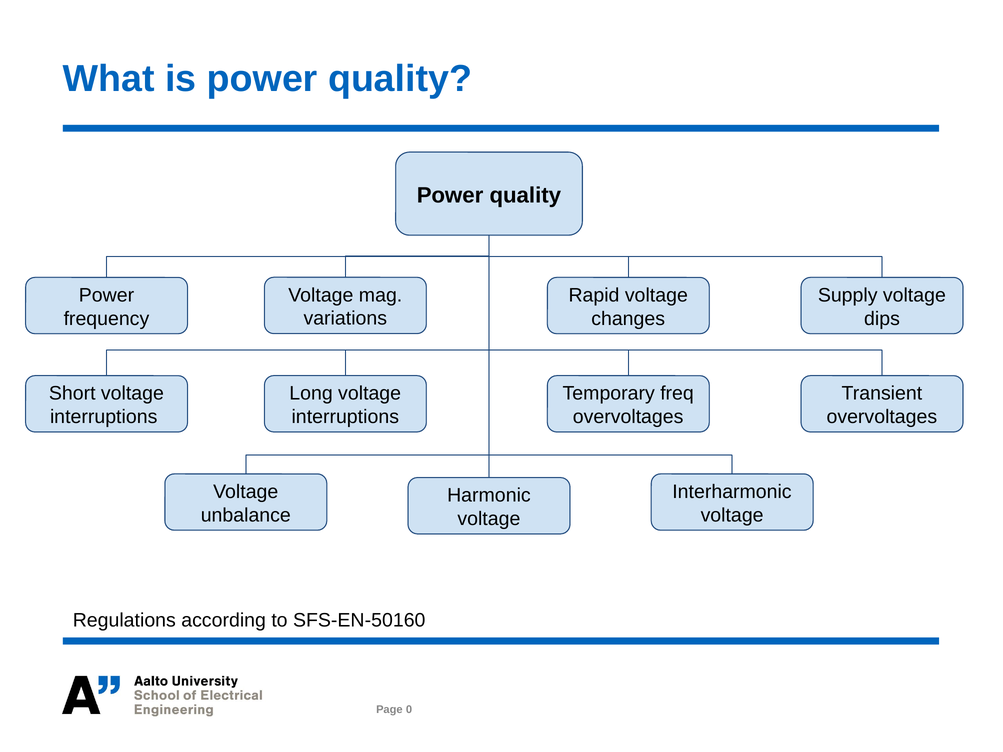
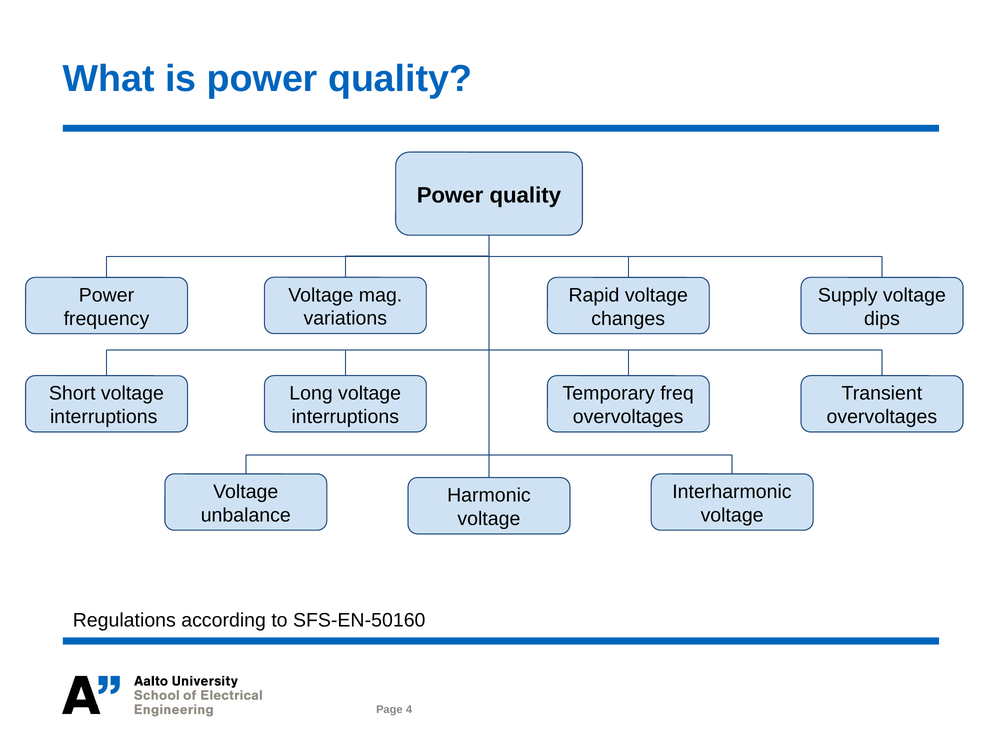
0: 0 -> 4
